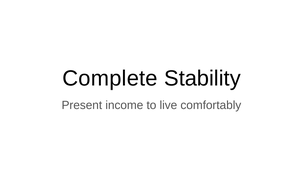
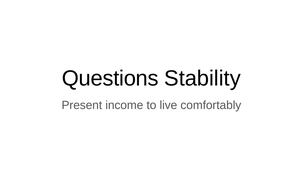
Complete: Complete -> Questions
